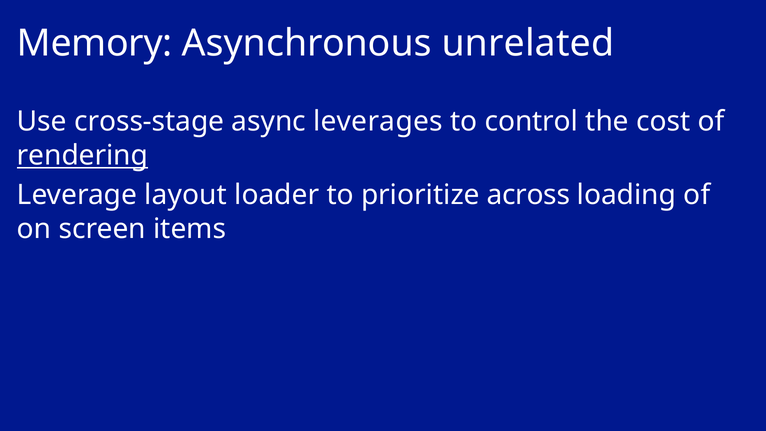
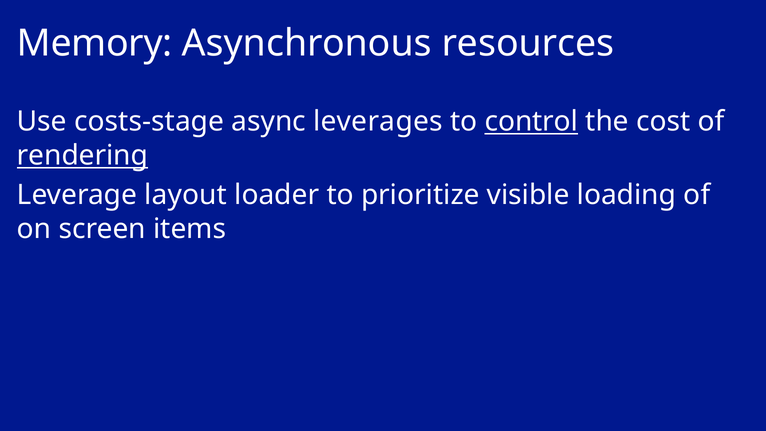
unrelated: unrelated -> resources
cross-stage: cross-stage -> costs-stage
control underline: none -> present
across: across -> visible
